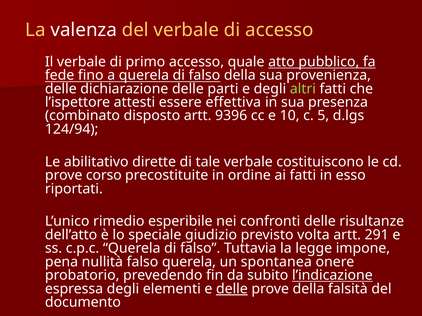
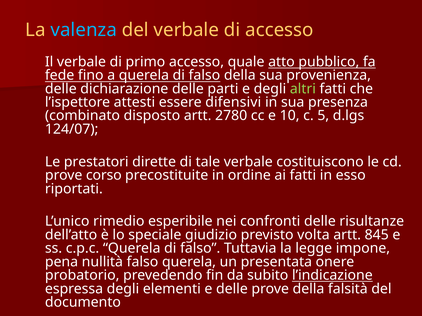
valenza colour: white -> light blue
effettiva: effettiva -> difensivi
9396: 9396 -> 2780
124/94: 124/94 -> 124/07
abilitativo: abilitativo -> prestatori
291: 291 -> 845
spontanea: spontanea -> presentata
delle at (232, 289) underline: present -> none
